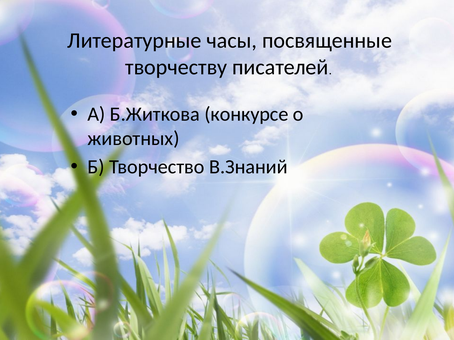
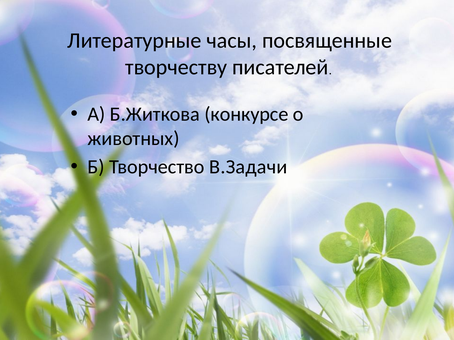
В.Знаний: В.Знаний -> В.Задачи
